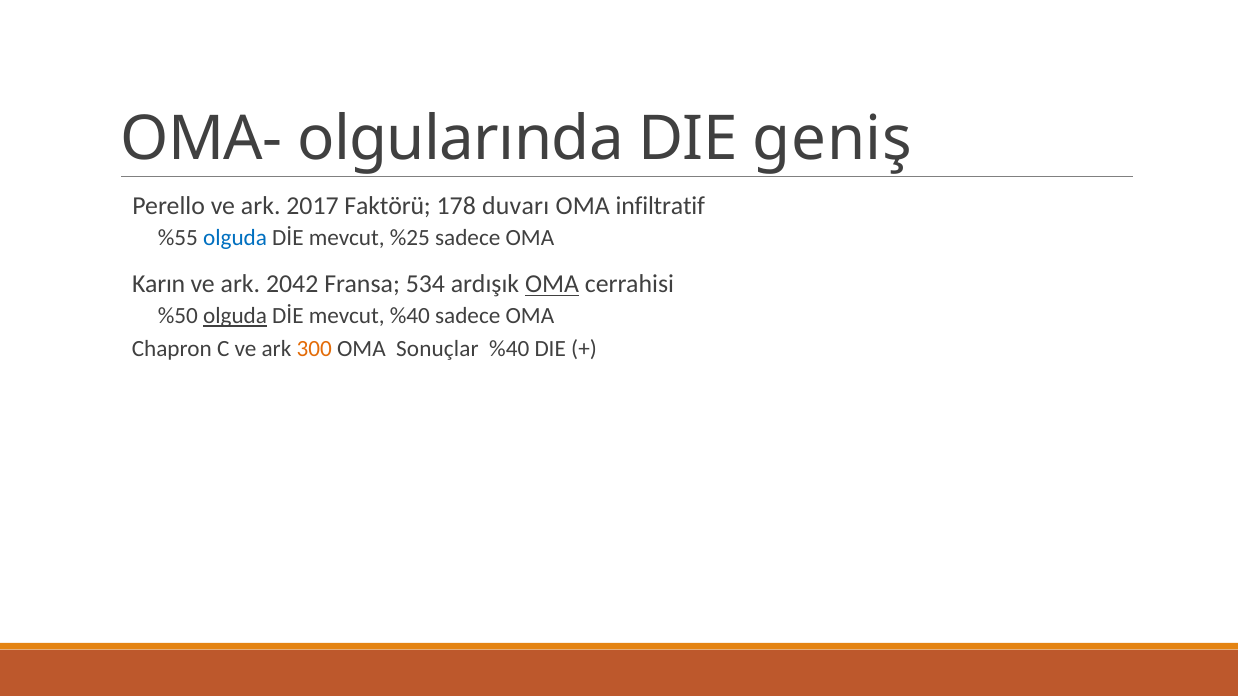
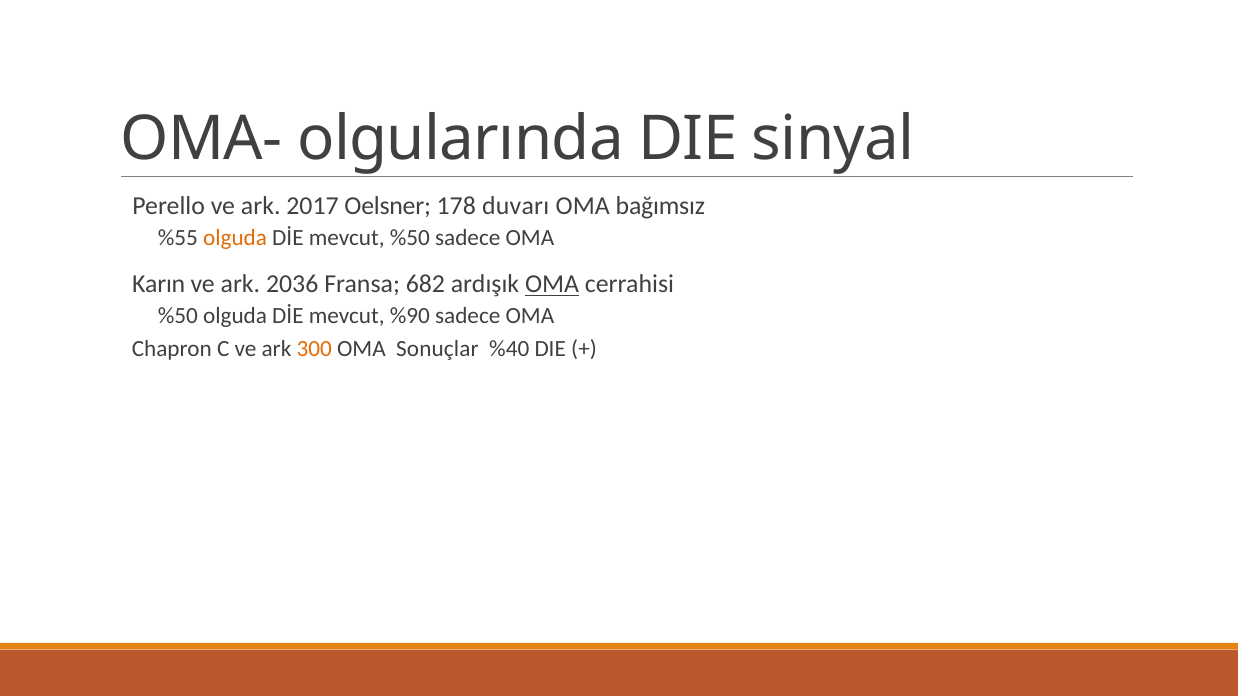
geniş: geniş -> sinyal
Faktörü: Faktörü -> Oelsner
infiltratif: infiltratif -> bağımsız
olguda at (235, 238) colour: blue -> orange
mevcut %25: %25 -> %50
2042: 2042 -> 2036
534: 534 -> 682
olguda at (235, 316) underline: present -> none
mevcut %40: %40 -> %90
